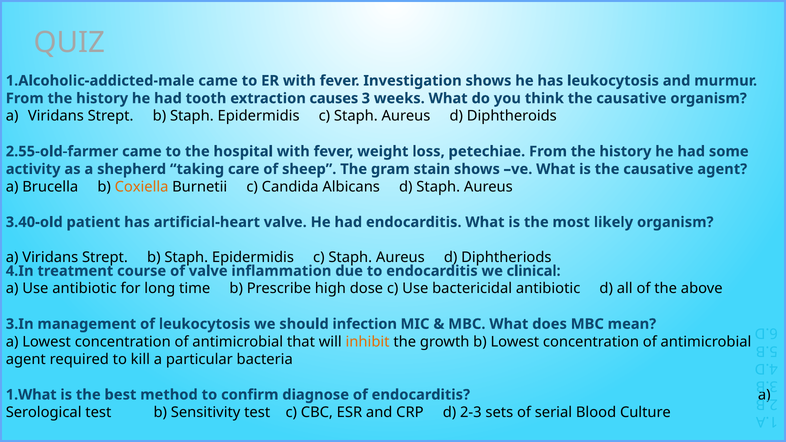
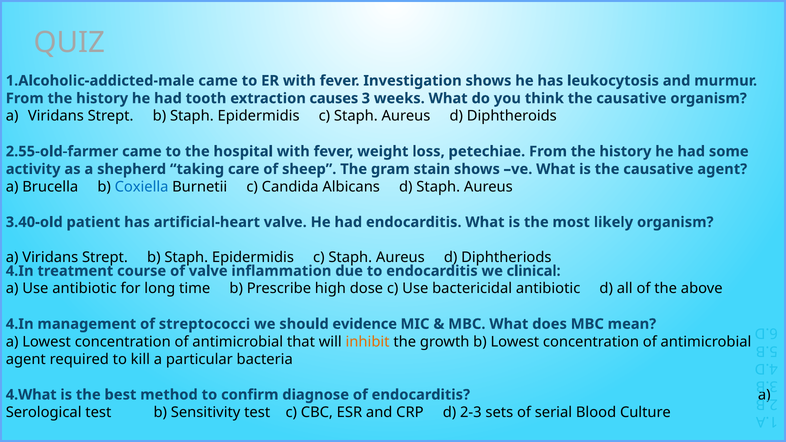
Coxiella colour: orange -> blue
3.In at (20, 324): 3.In -> 4.In
of leukocytosis: leukocytosis -> streptococci
infection: infection -> evidence
1.What: 1.What -> 4.What
